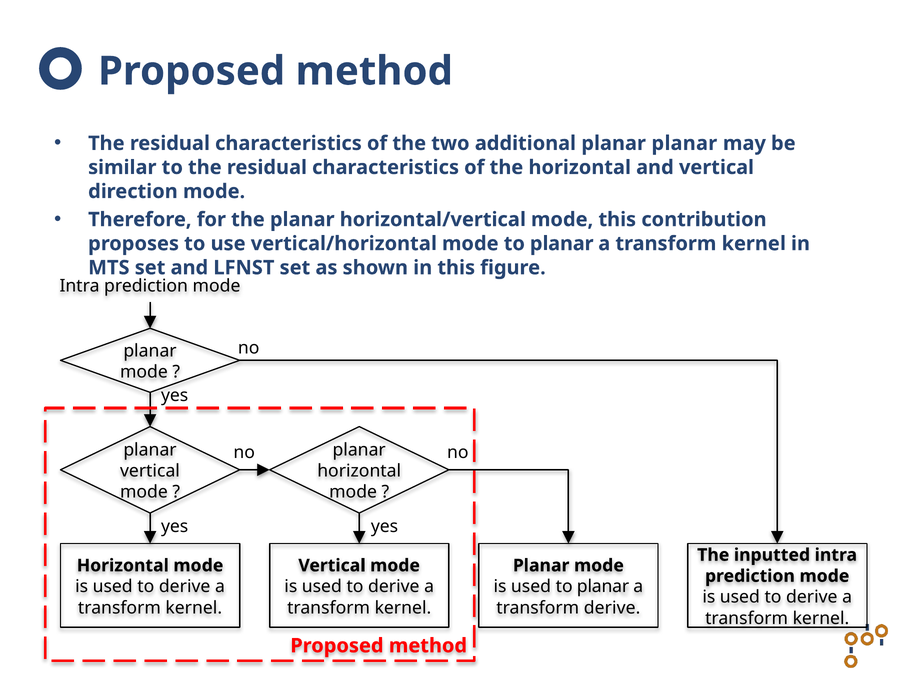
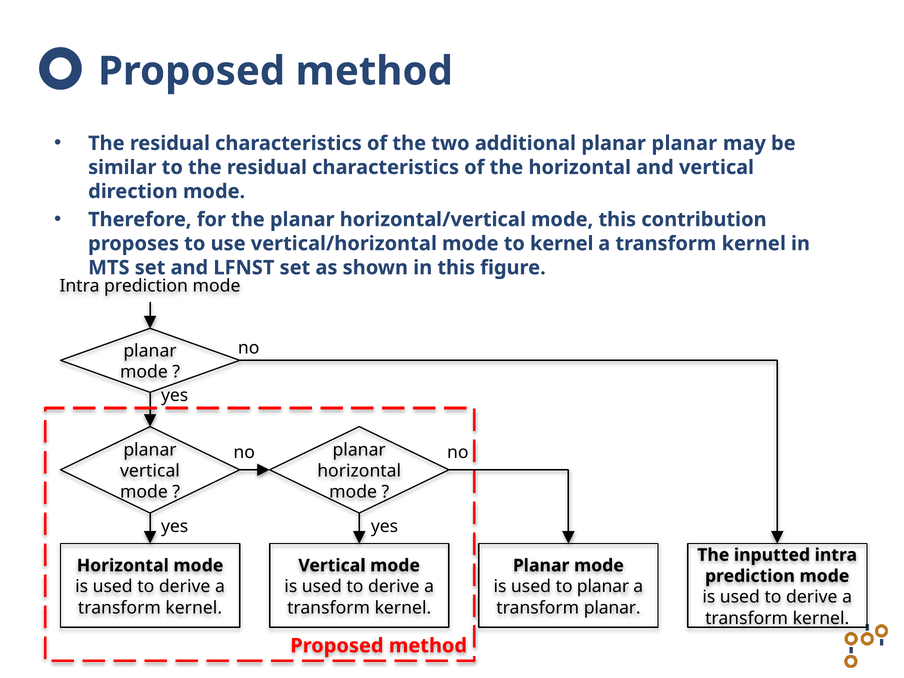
mode to planar: planar -> kernel
transform derive: derive -> planar
